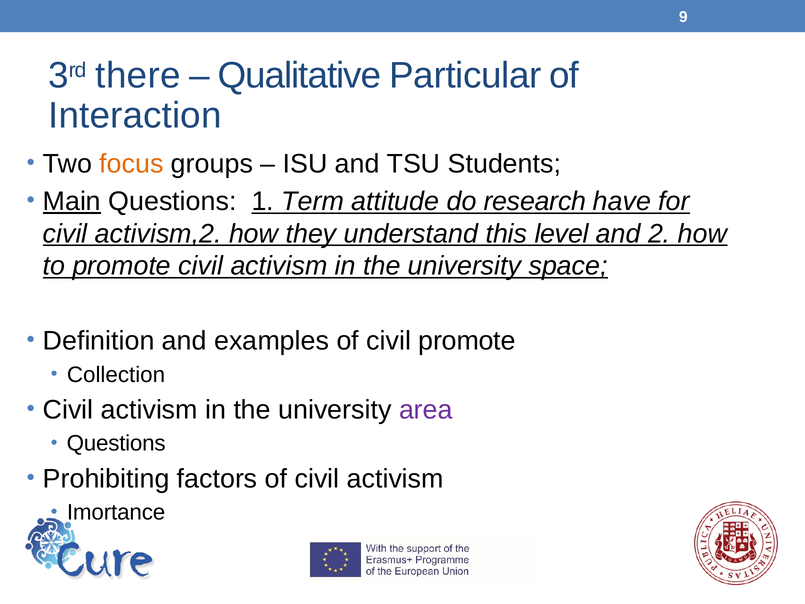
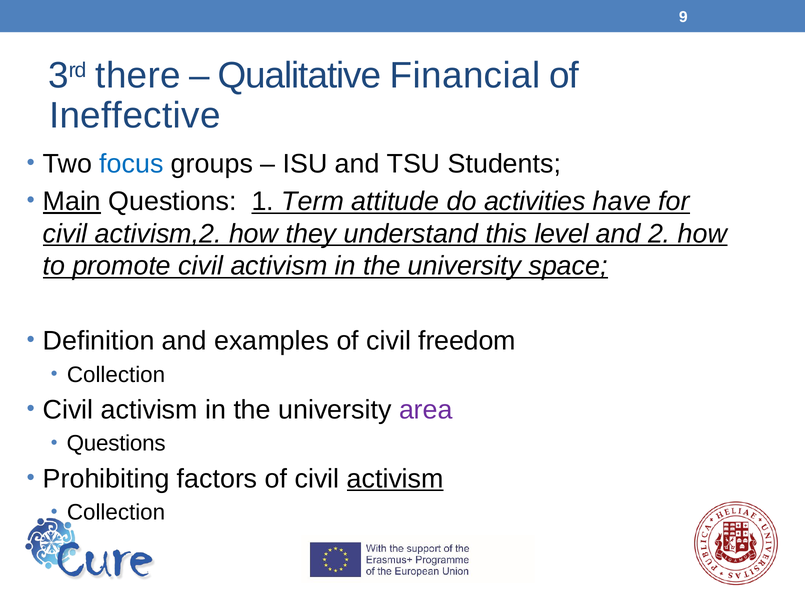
Particular: Particular -> Financial
Interaction: Interaction -> Ineffective
focus colour: orange -> blue
research: research -> activities
civil promote: promote -> freedom
activism at (395, 479) underline: none -> present
Imortance at (116, 512): Imortance -> Collection
